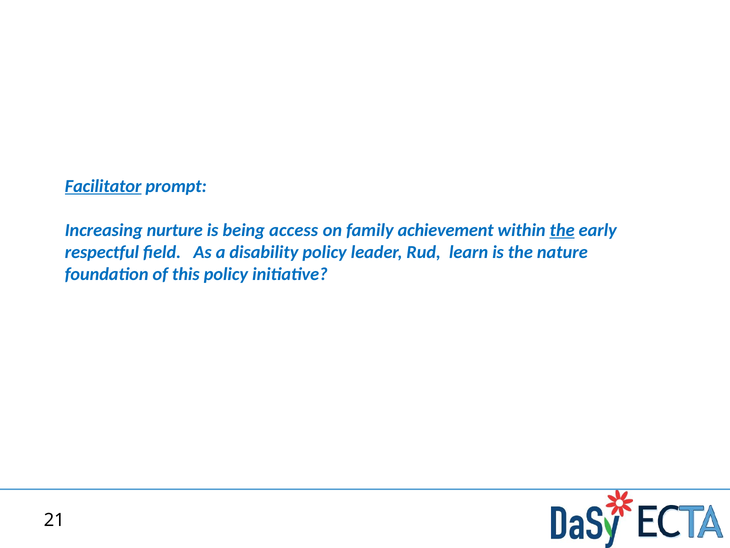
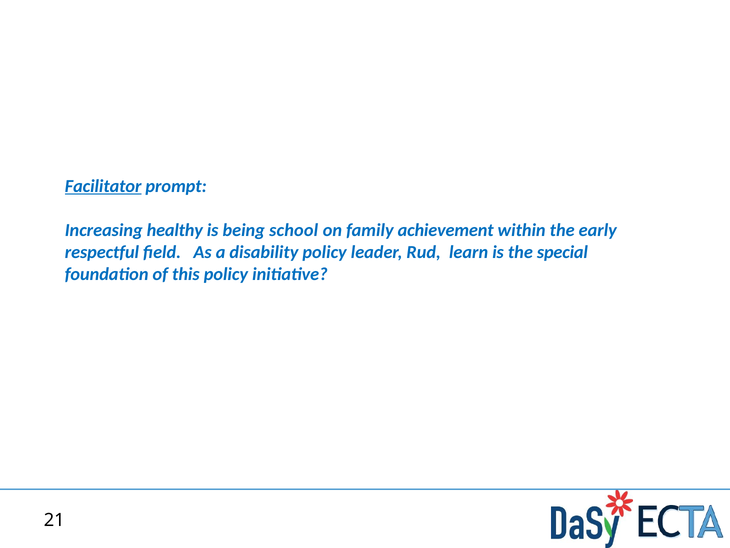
nurture: nurture -> healthy
access: access -> school
the at (562, 230) underline: present -> none
nature: nature -> special
